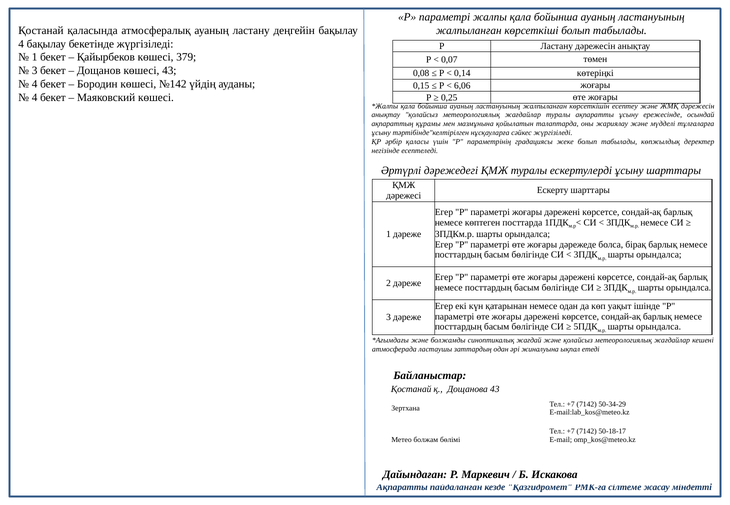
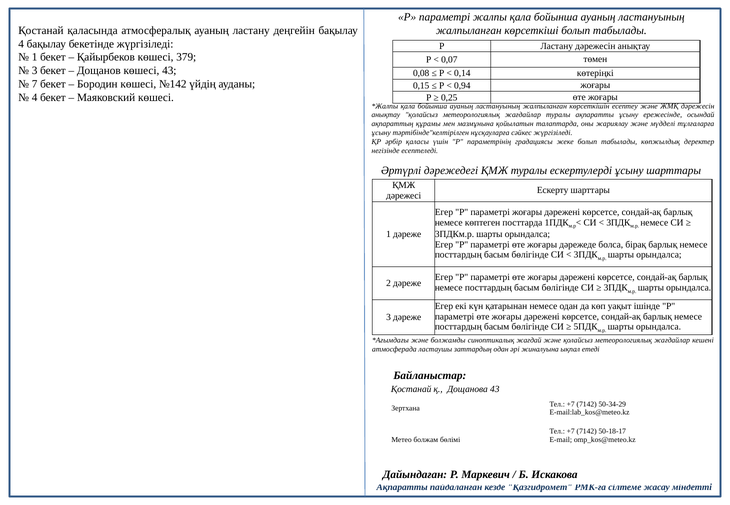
4 at (35, 84): 4 -> 7
6,06: 6,06 -> 0,94
